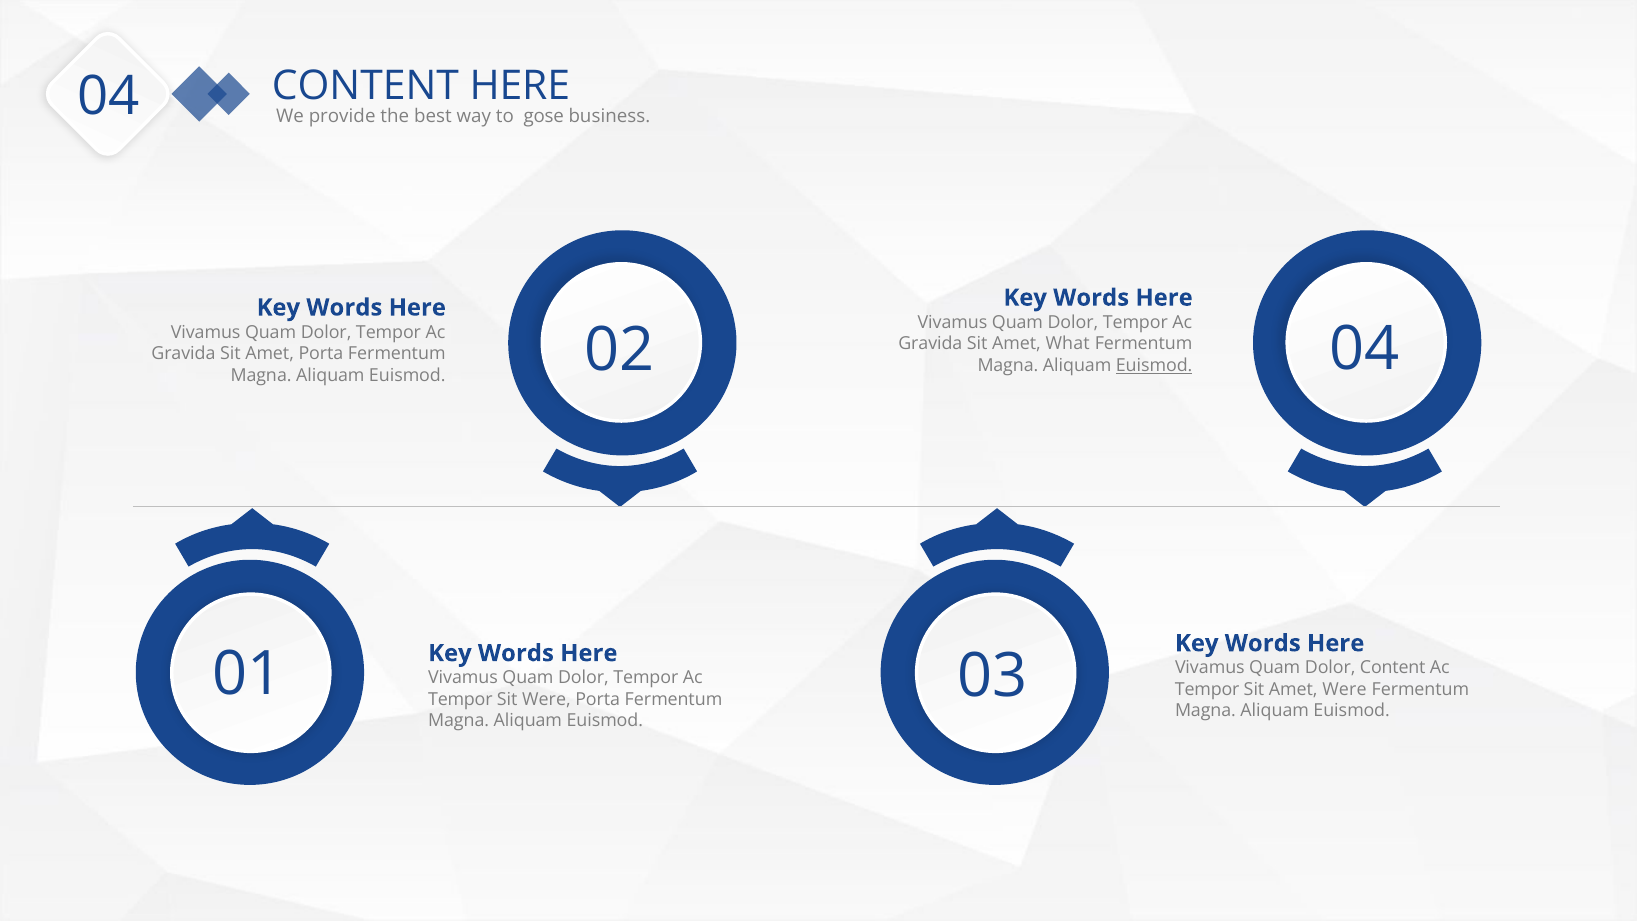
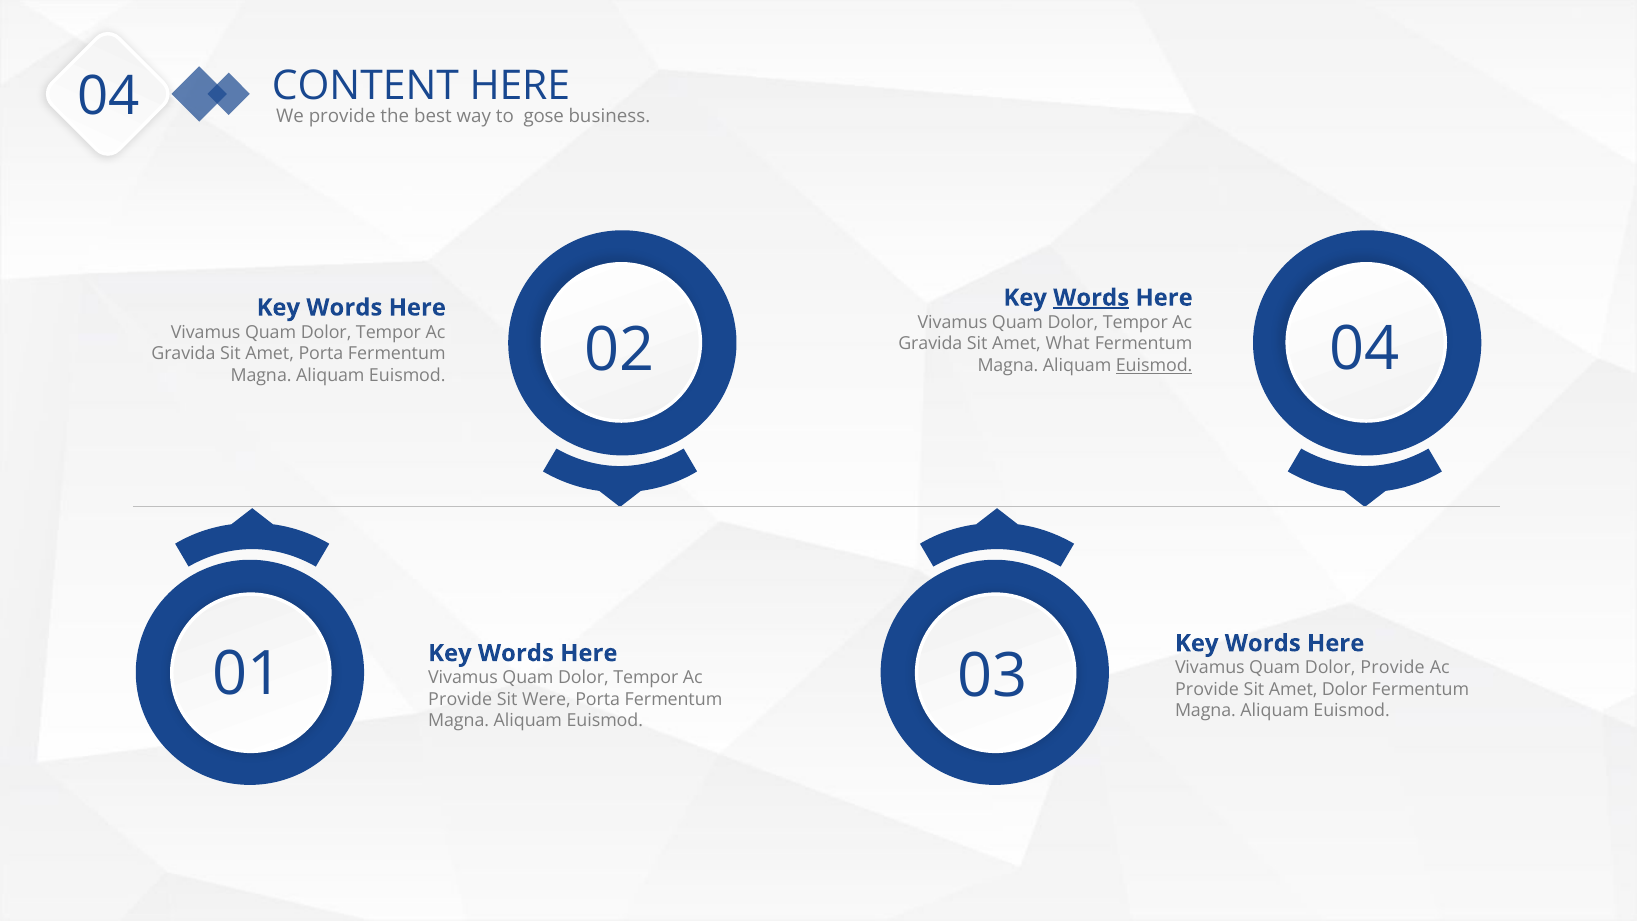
Words at (1091, 298) underline: none -> present
Dolor Content: Content -> Provide
Tempor at (1207, 689): Tempor -> Provide
Amet Were: Were -> Dolor
Tempor at (460, 699): Tempor -> Provide
